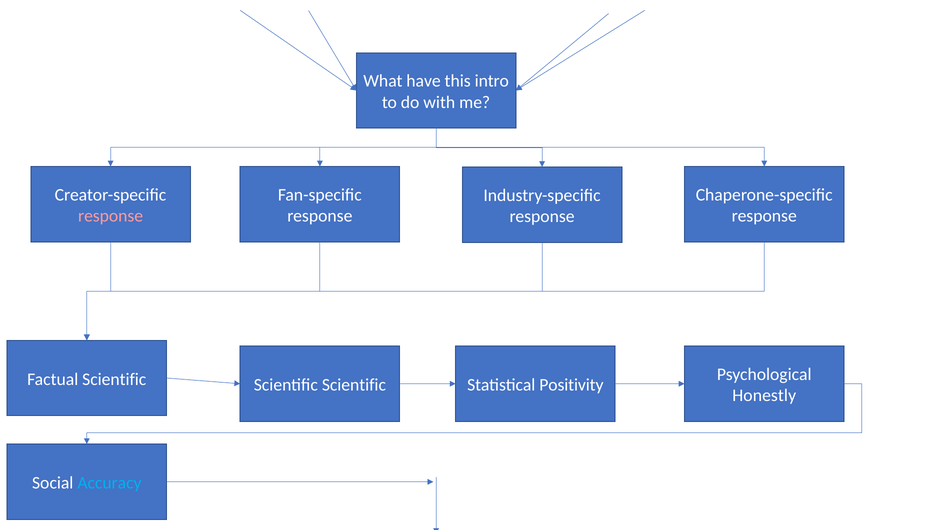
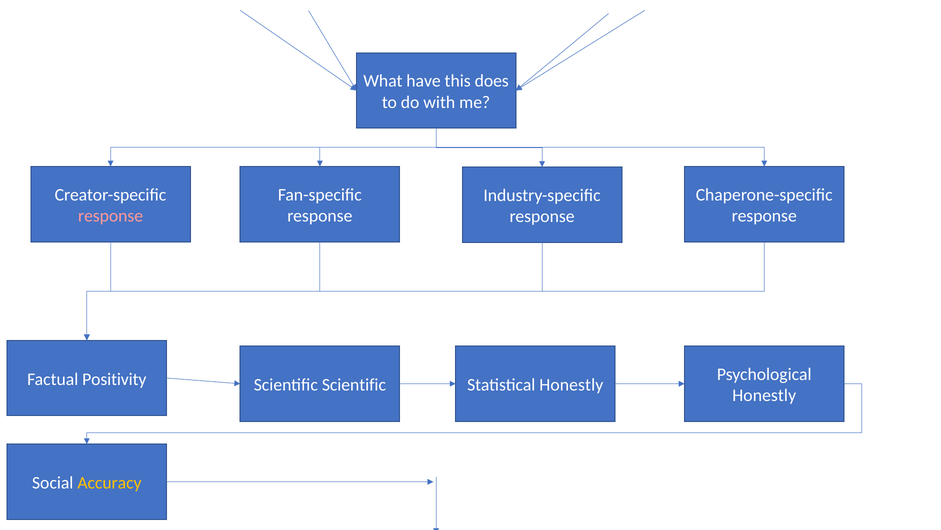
intro: intro -> does
Factual Scientific: Scientific -> Positivity
Statistical Positivity: Positivity -> Honestly
Accuracy colour: light blue -> yellow
